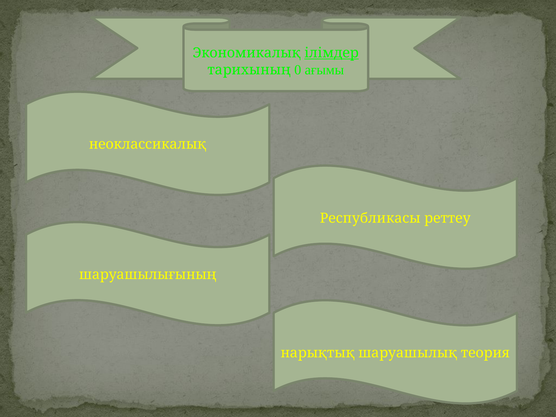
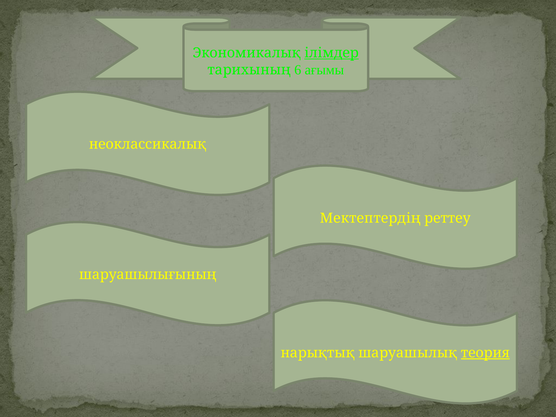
0: 0 -> 6
Республикасы: Республикасы -> Мектептердің
теория underline: none -> present
